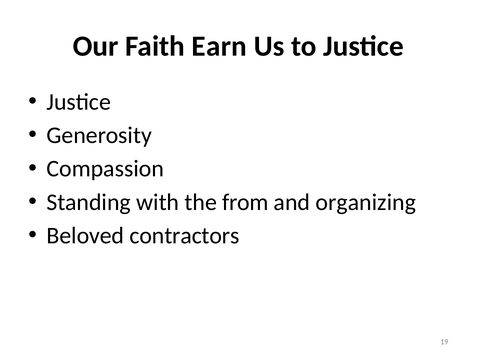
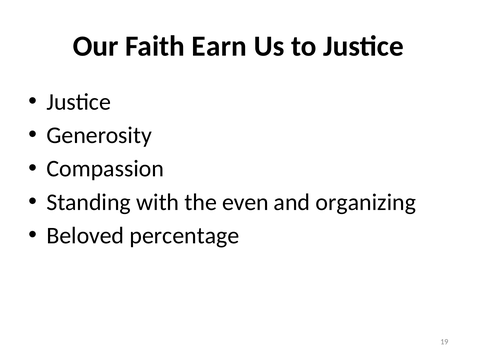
from: from -> even
contractors: contractors -> percentage
